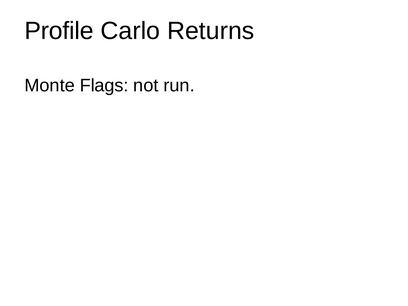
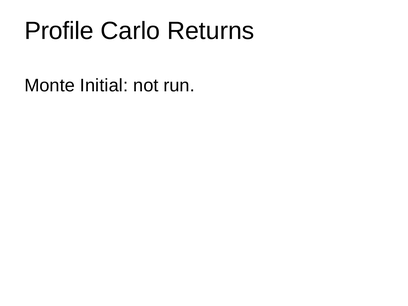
Flags: Flags -> Initial
